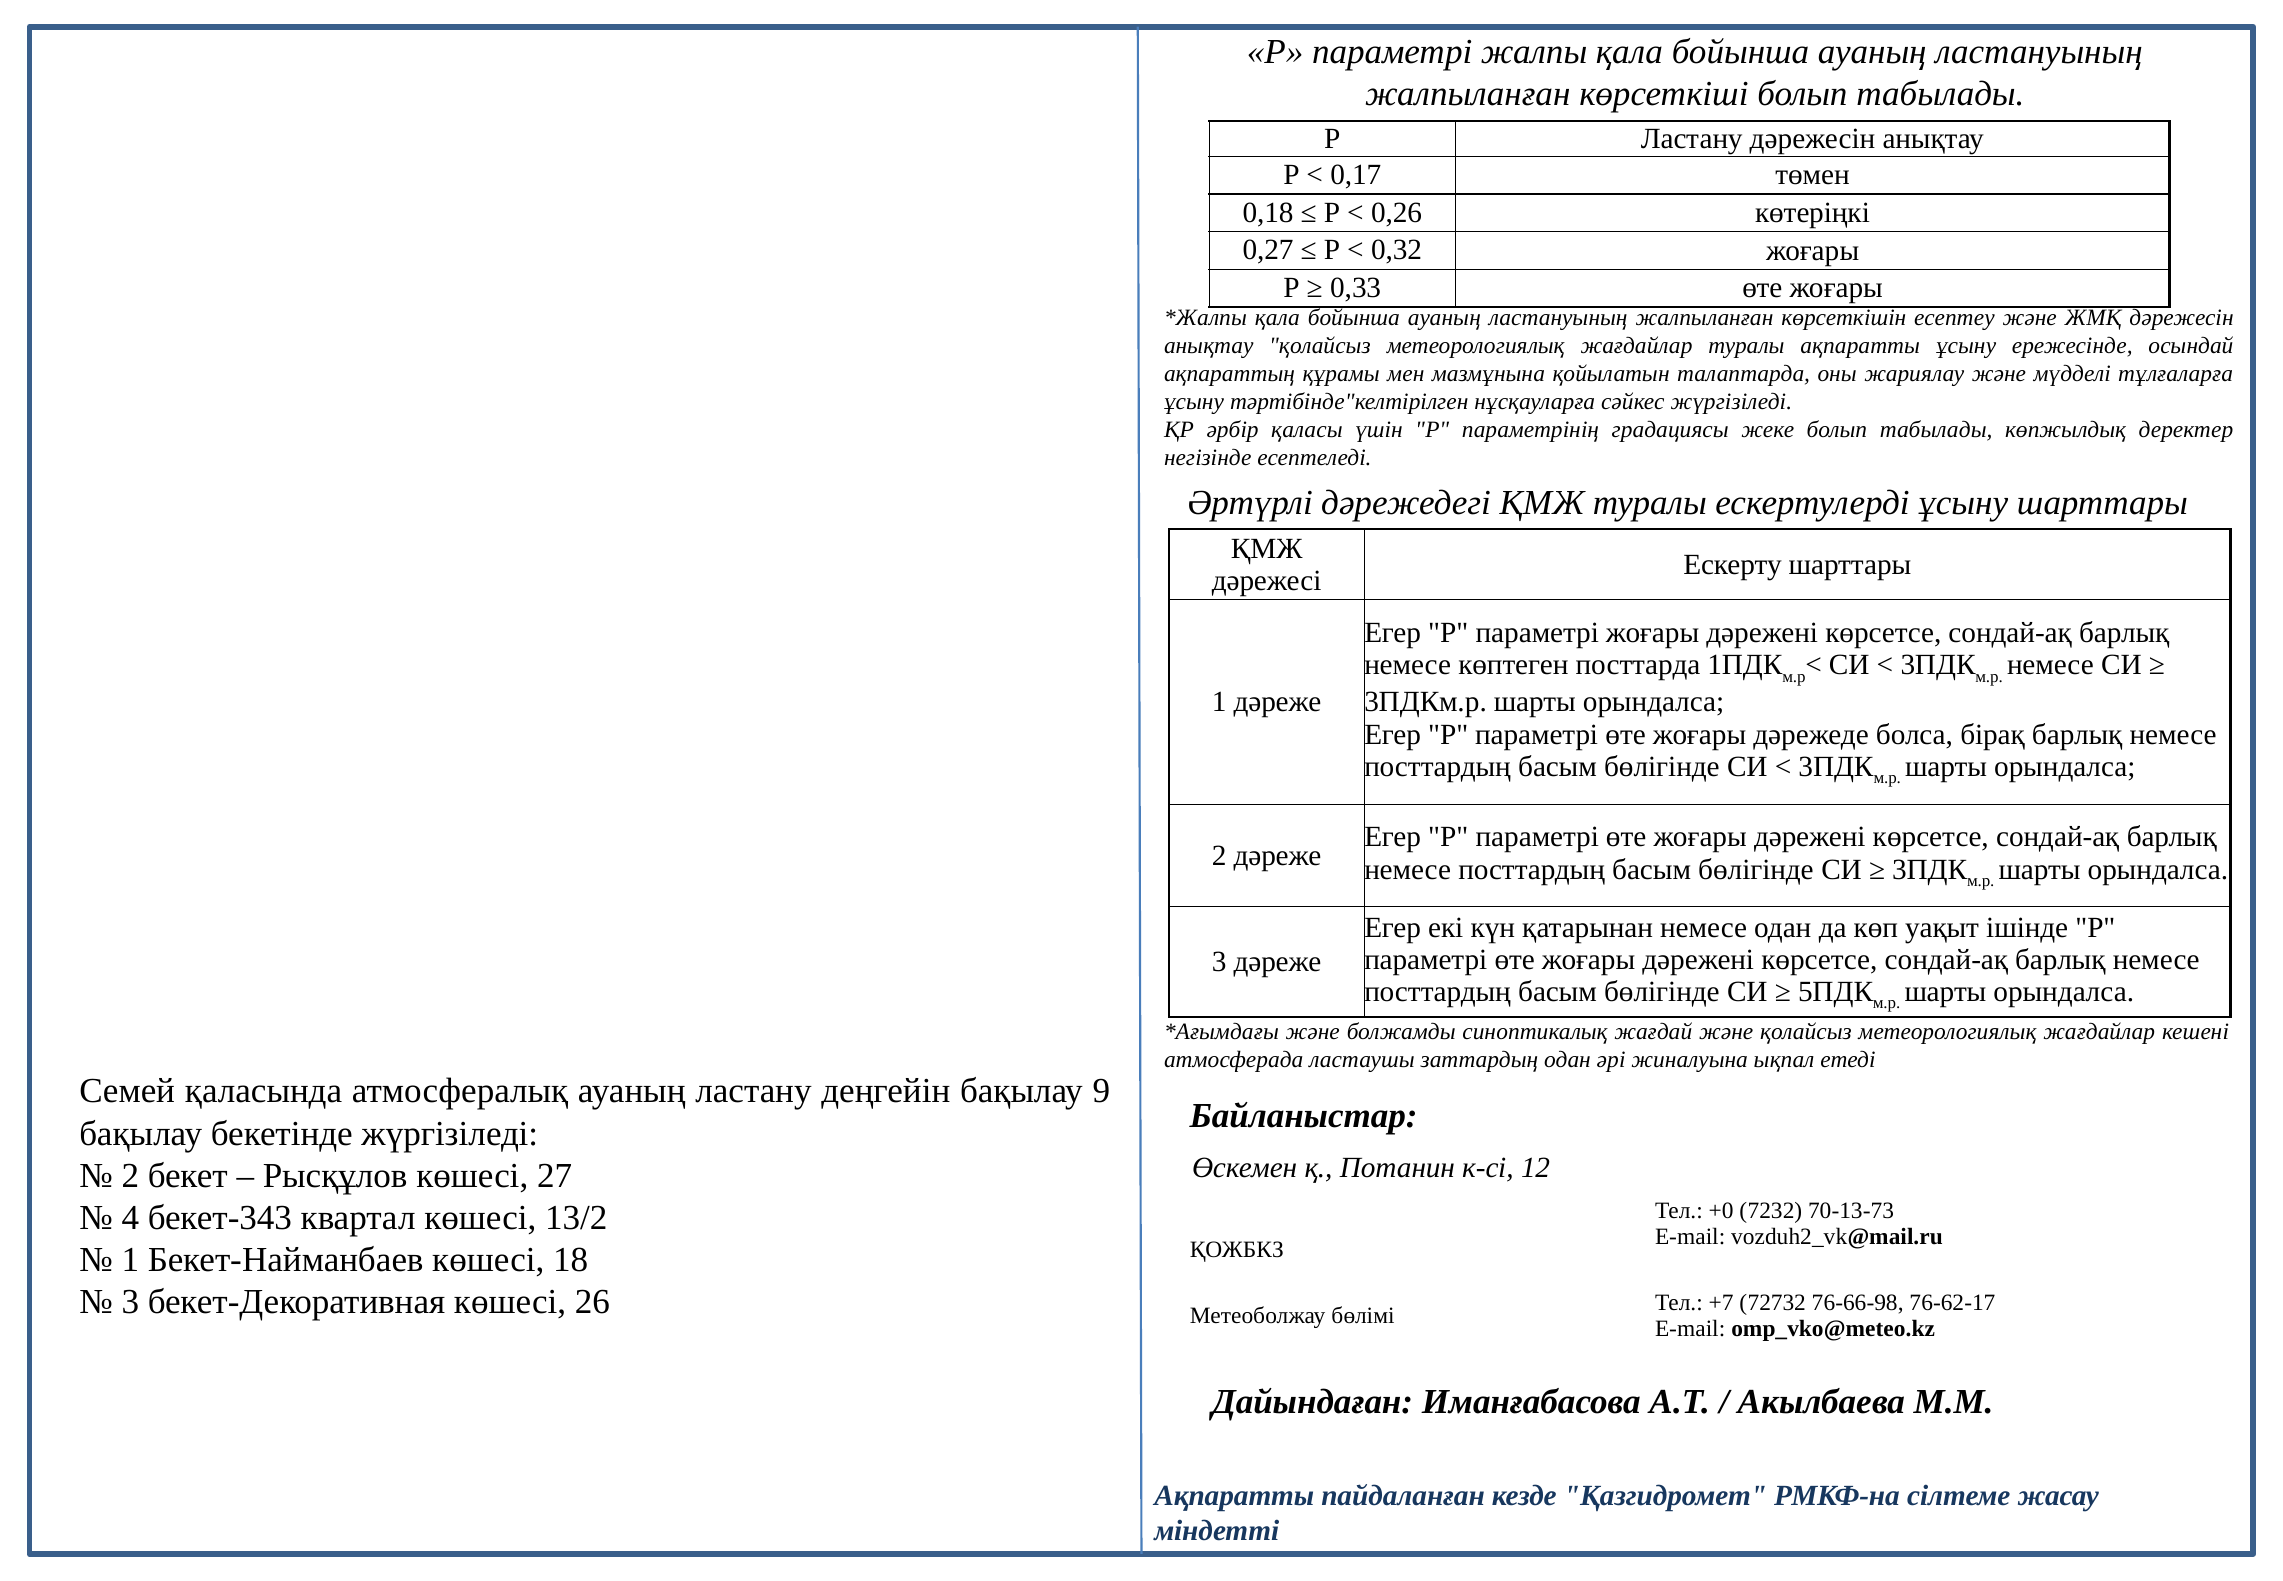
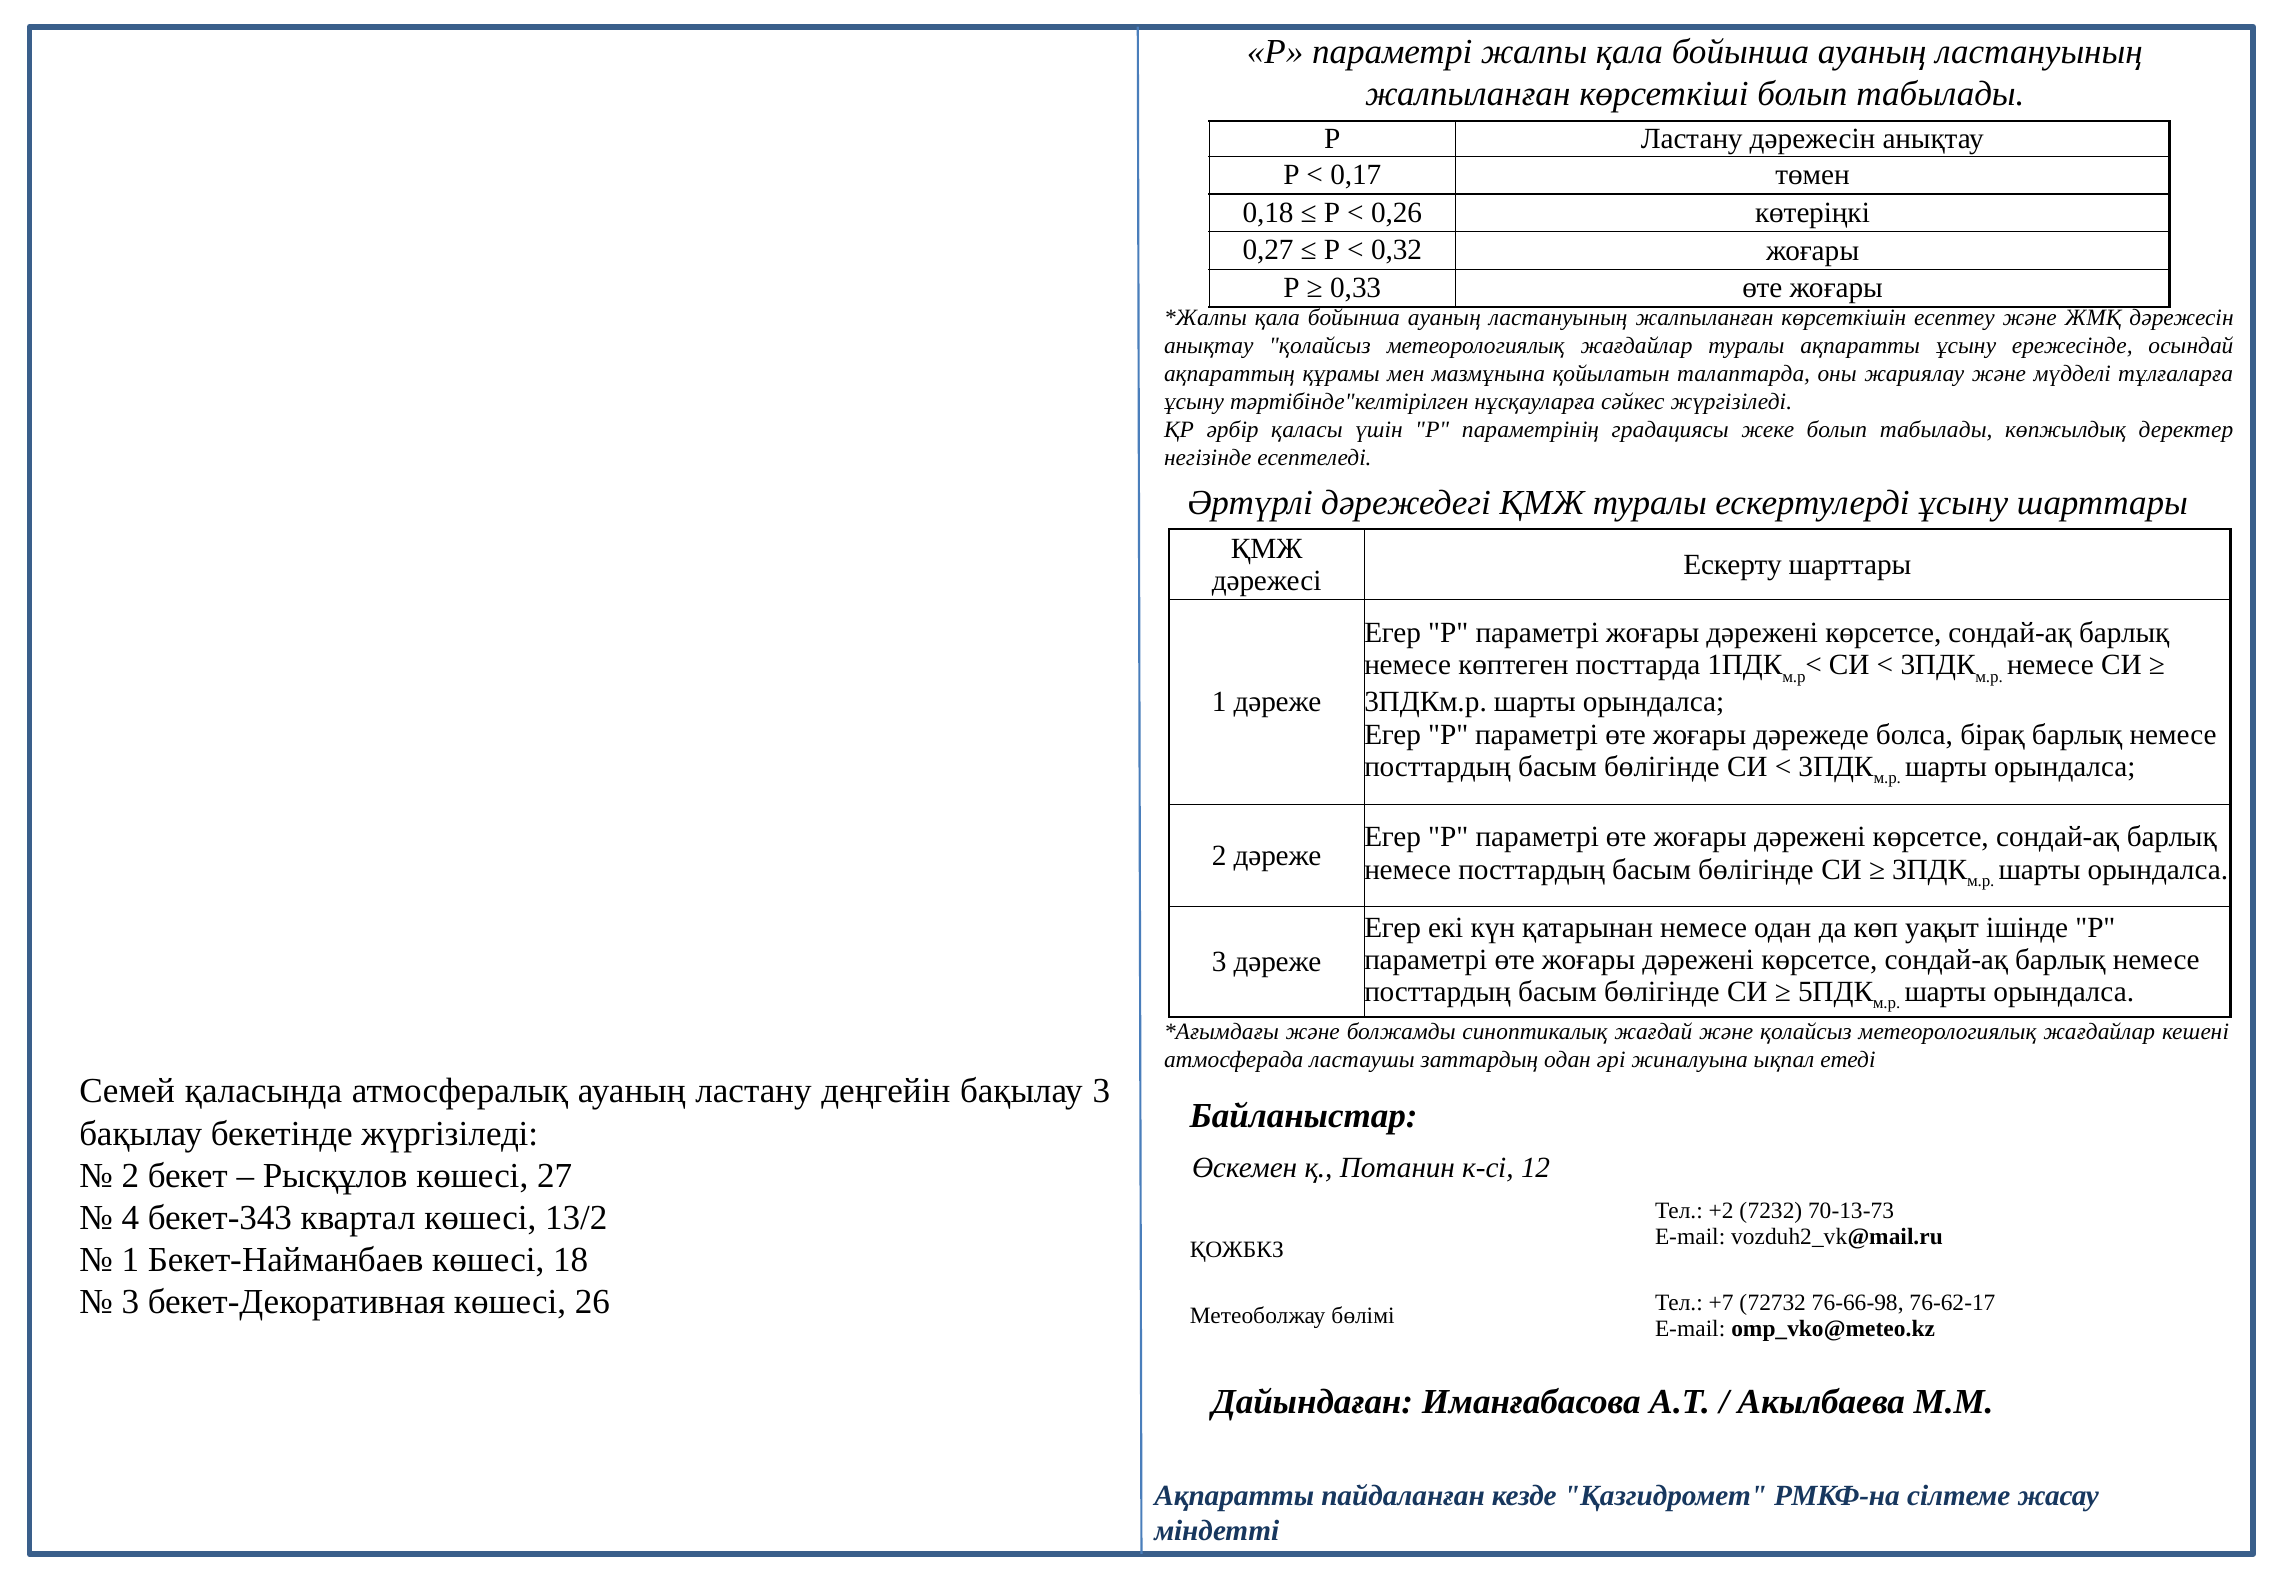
бақылау 9: 9 -> 3
+0: +0 -> +2
